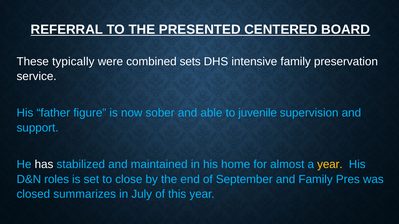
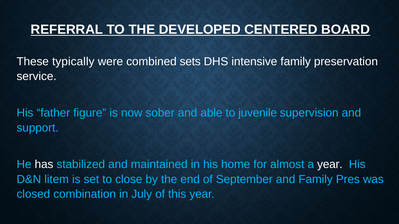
PRESENTED: PRESENTED -> DEVELOPED
year at (330, 165) colour: yellow -> white
roles: roles -> litem
summarizes: summarizes -> combination
